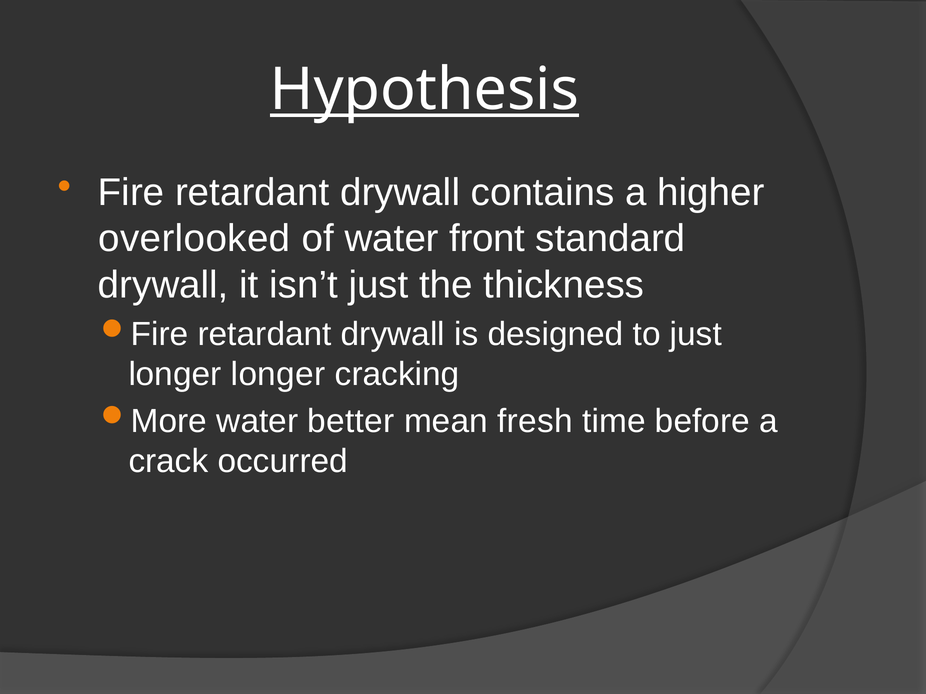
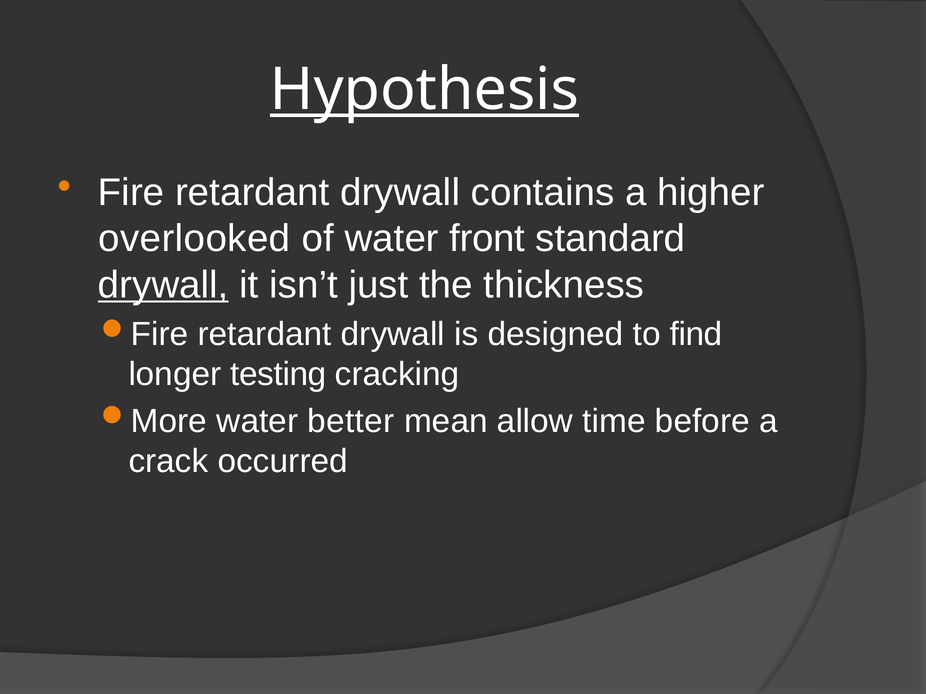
drywall at (163, 285) underline: none -> present
to just: just -> find
longer longer: longer -> testing
fresh: fresh -> allow
